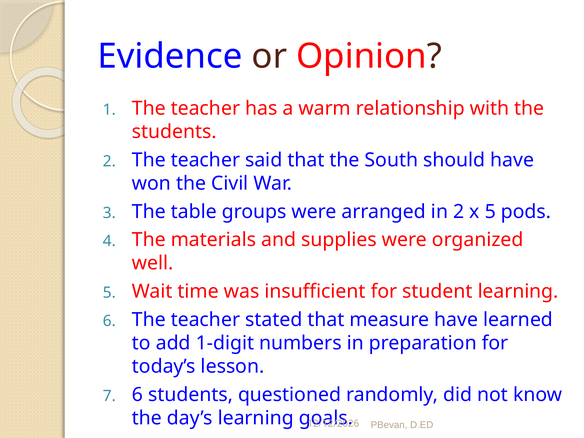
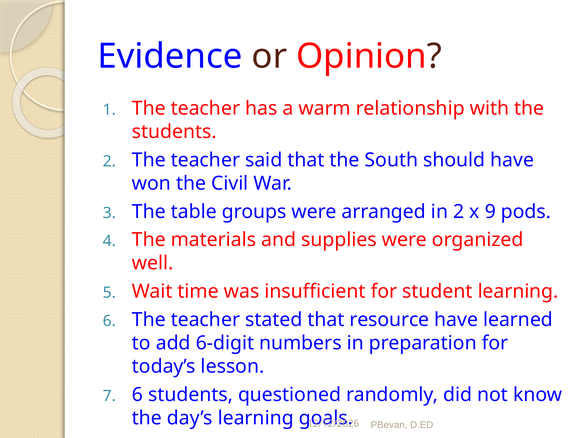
x 5: 5 -> 9
measure: measure -> resource
1-digit: 1-digit -> 6-digit
